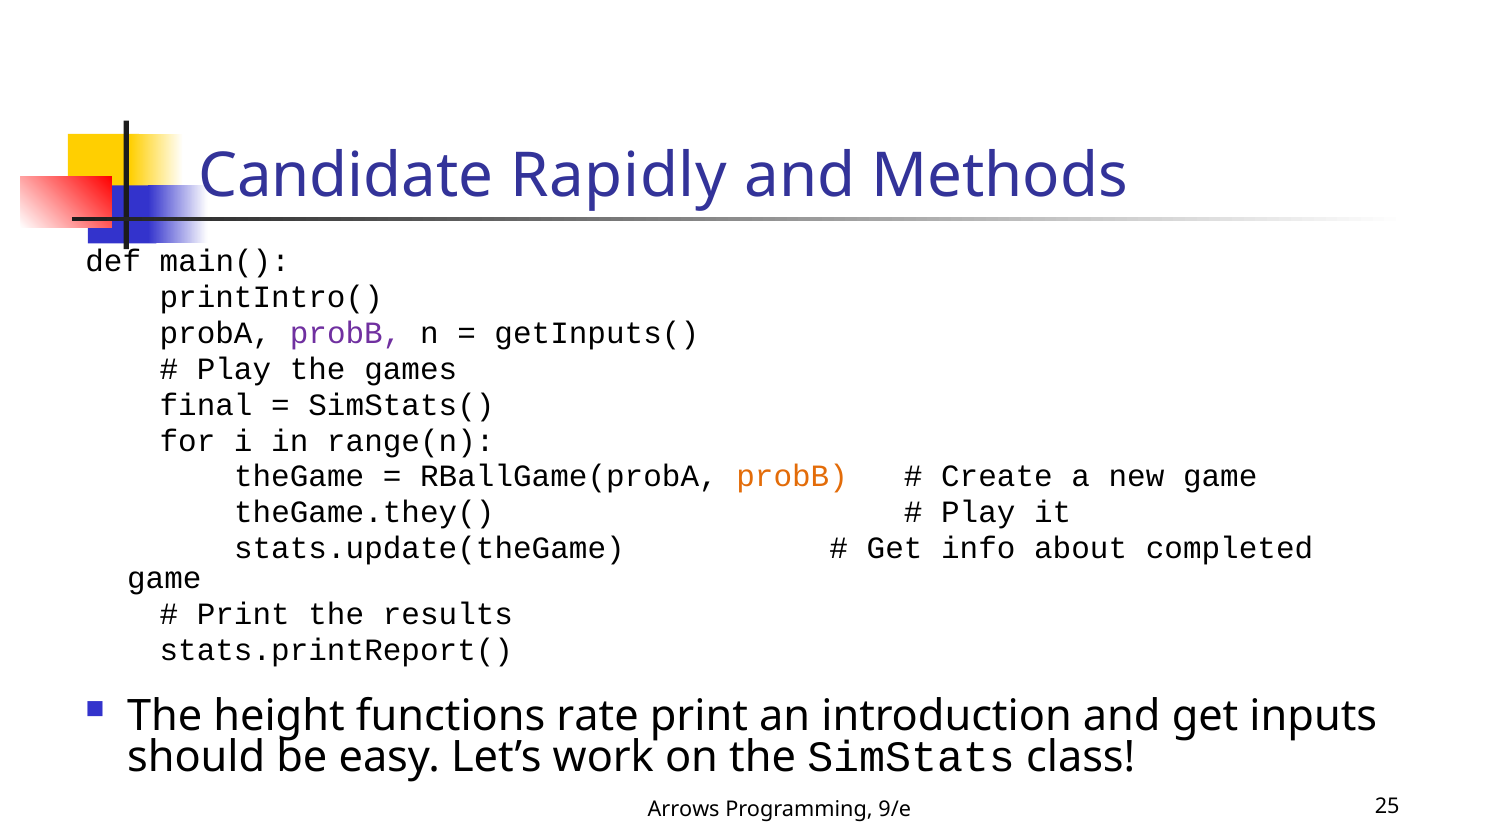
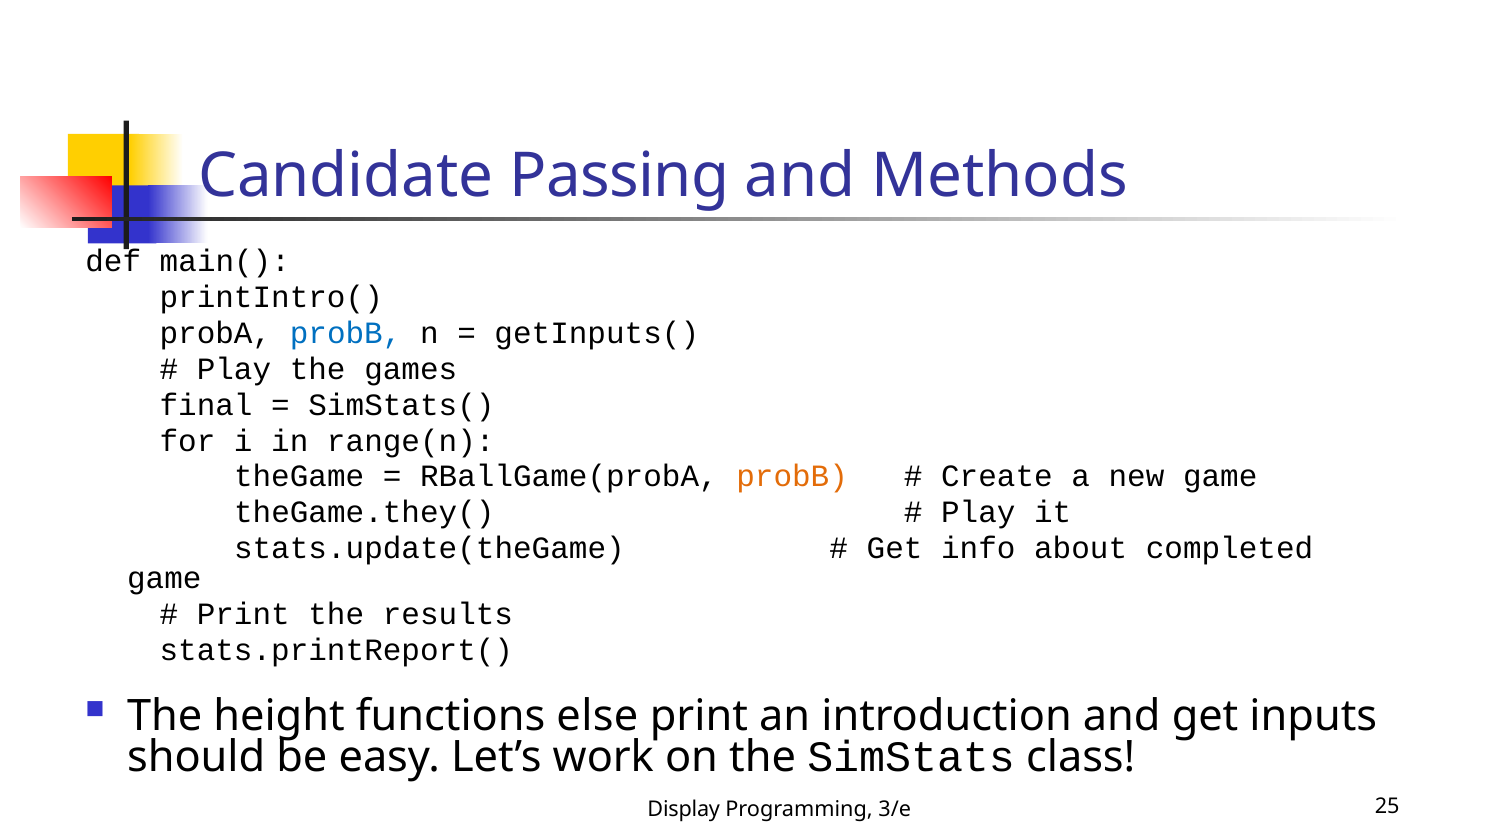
Rapidly: Rapidly -> Passing
probB at (346, 333) colour: purple -> blue
rate: rate -> else
Arrows: Arrows -> Display
9/e: 9/e -> 3/e
